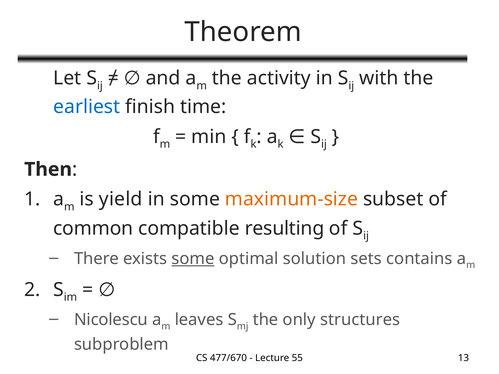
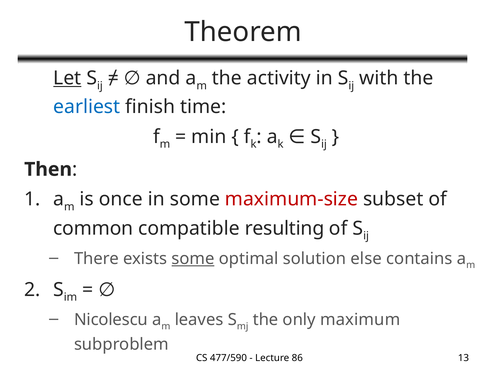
Let underline: none -> present
yield: yield -> once
maximum-size colour: orange -> red
sets: sets -> else
structures: structures -> maximum
477/670: 477/670 -> 477/590
55: 55 -> 86
